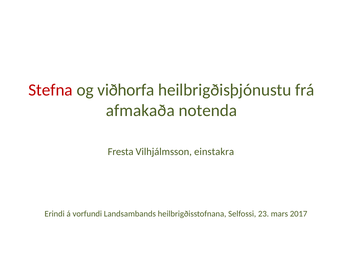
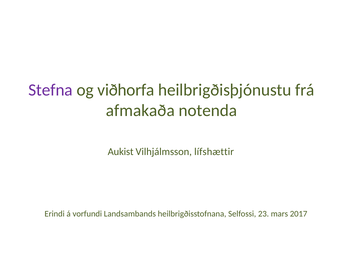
Stefna colour: red -> purple
Fresta: Fresta -> Aukist
einstakra: einstakra -> lífshættir
